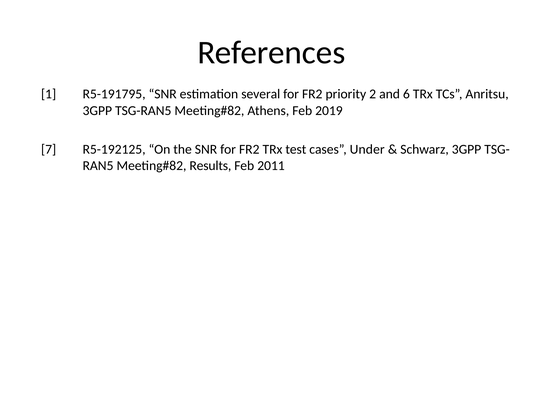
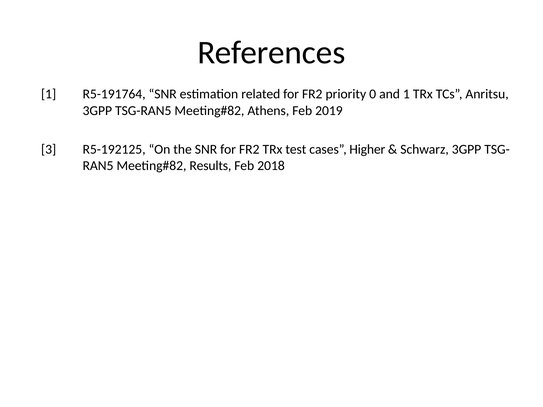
R5-191795: R5-191795 -> R5-191764
several: several -> related
2: 2 -> 0
and 6: 6 -> 1
7: 7 -> 3
Under: Under -> Higher
2011: 2011 -> 2018
